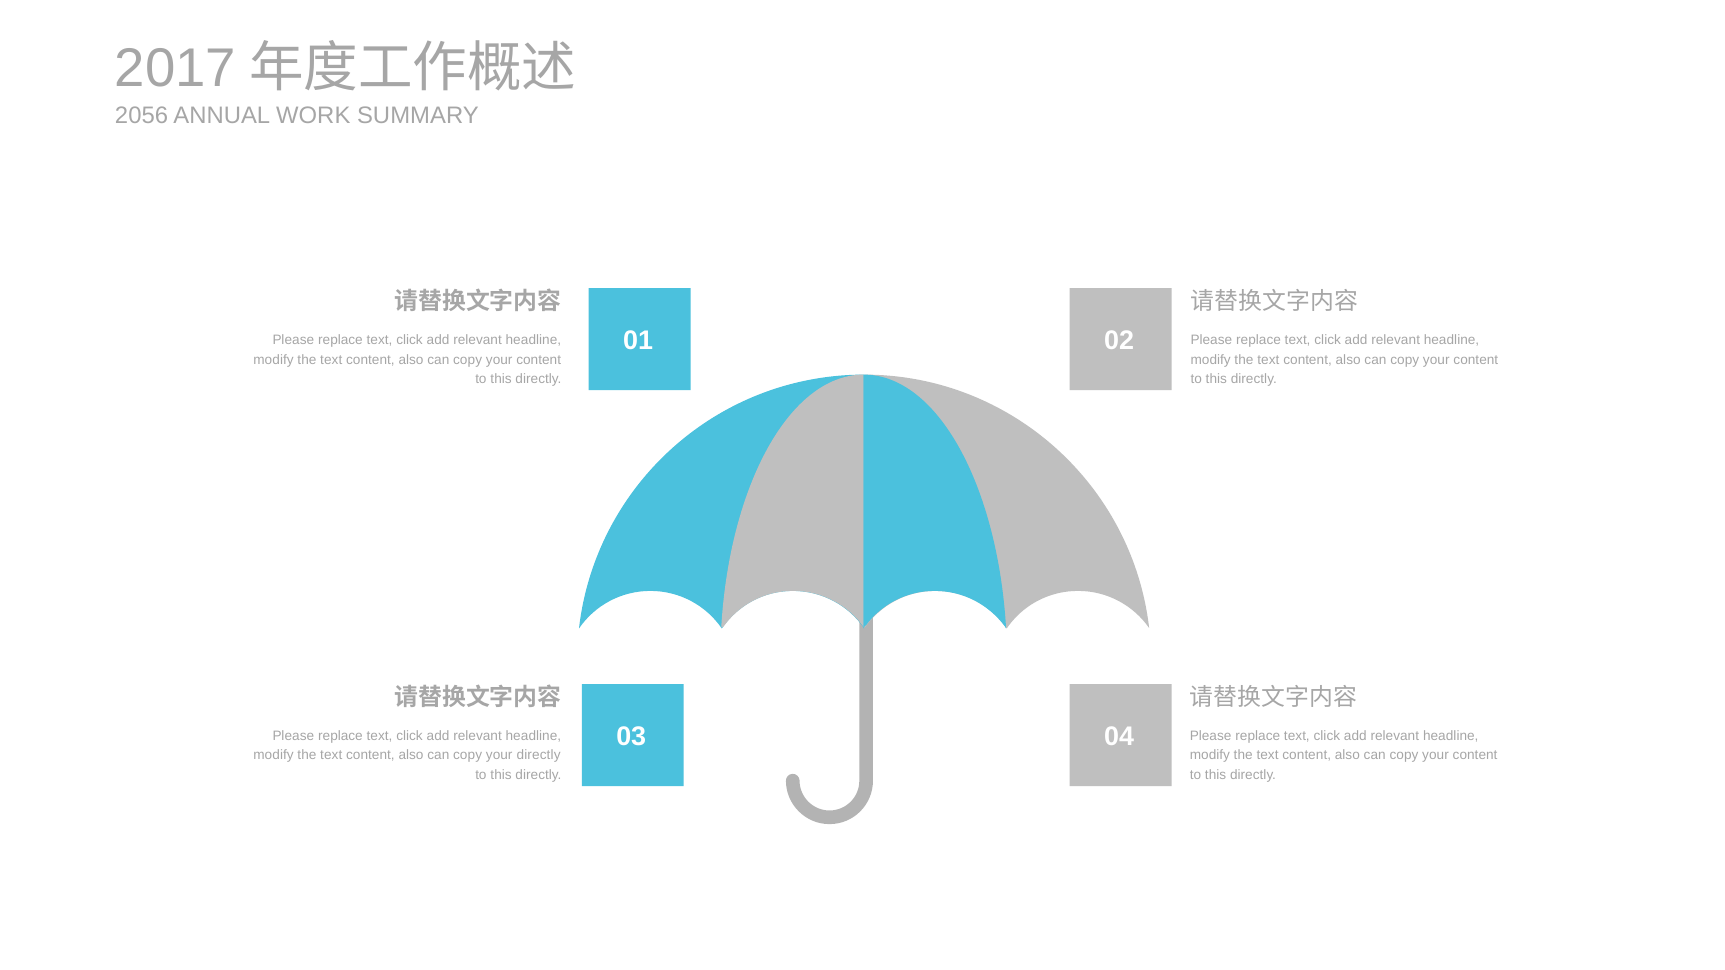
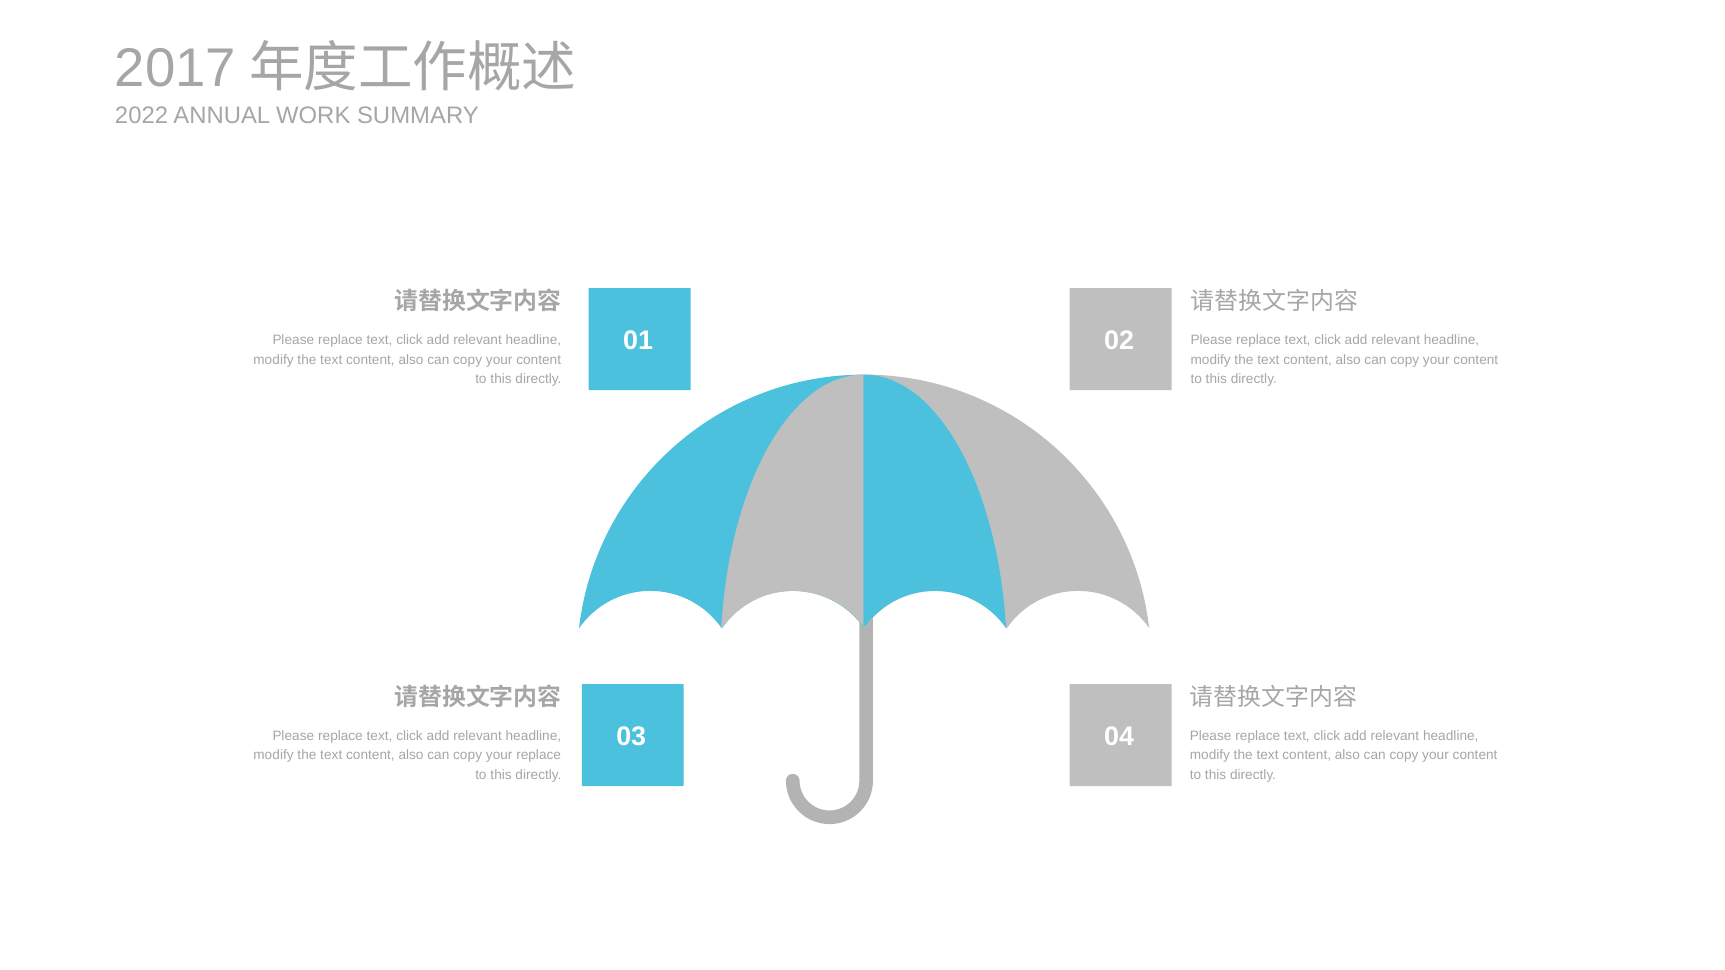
2056: 2056 -> 2022
your directly: directly -> replace
